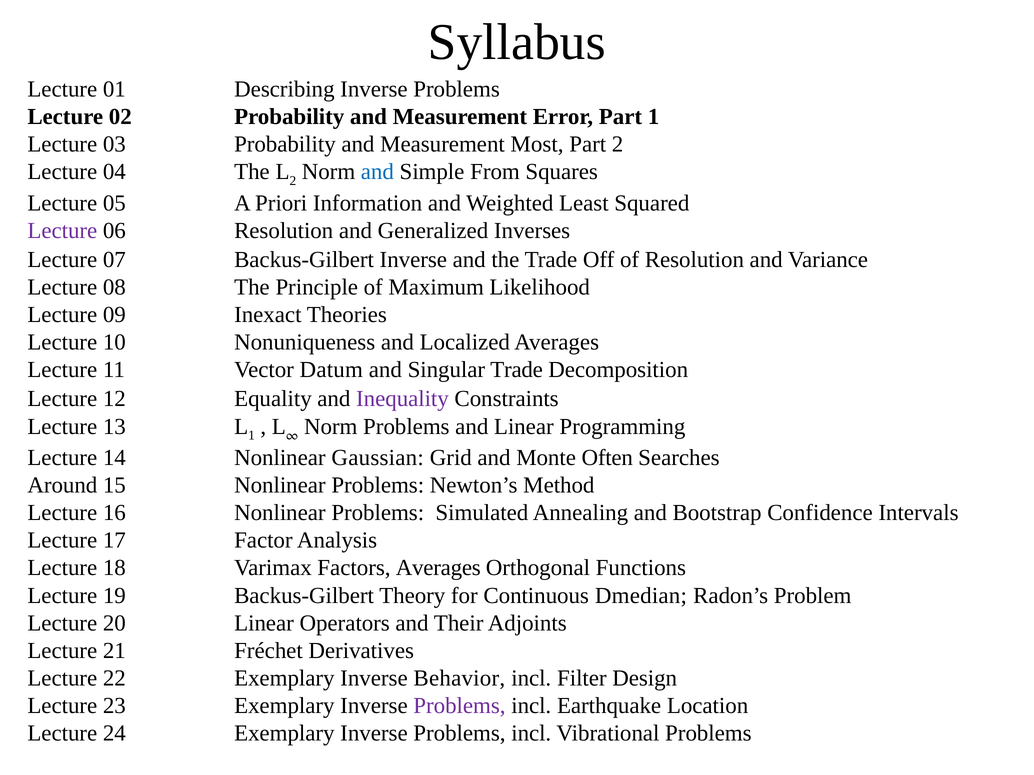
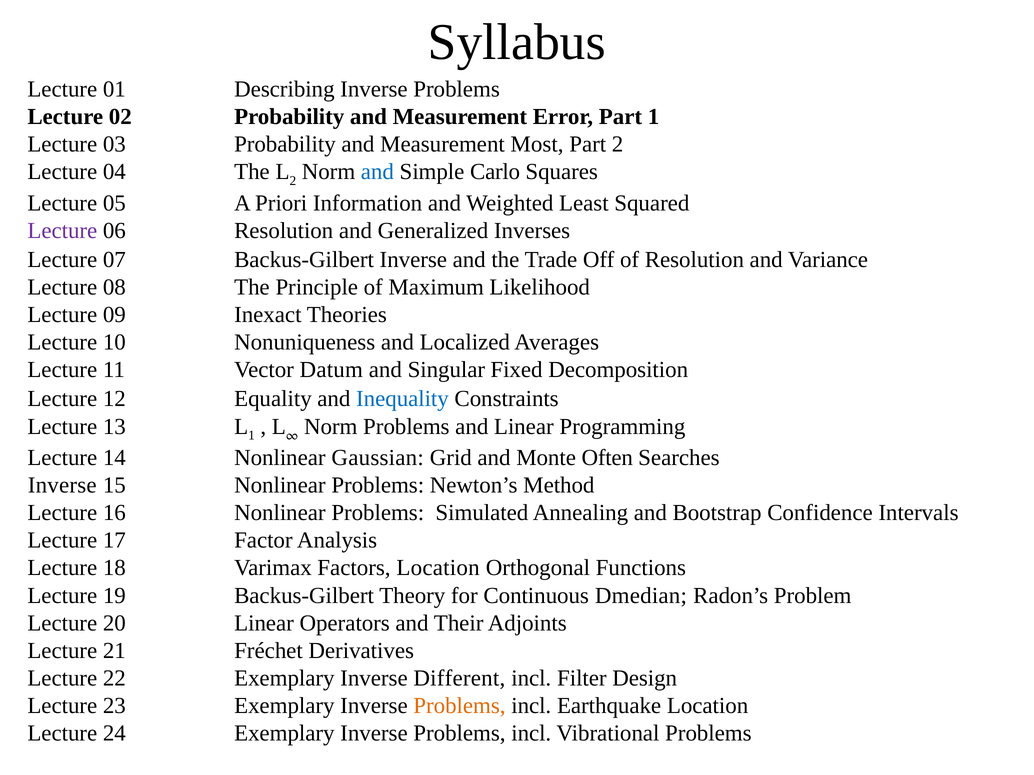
From: From -> Carlo
Singular Trade: Trade -> Fixed
Inequality colour: purple -> blue
Around at (62, 486): Around -> Inverse
Factors Averages: Averages -> Location
Behavior: Behavior -> Different
Problems at (459, 706) colour: purple -> orange
